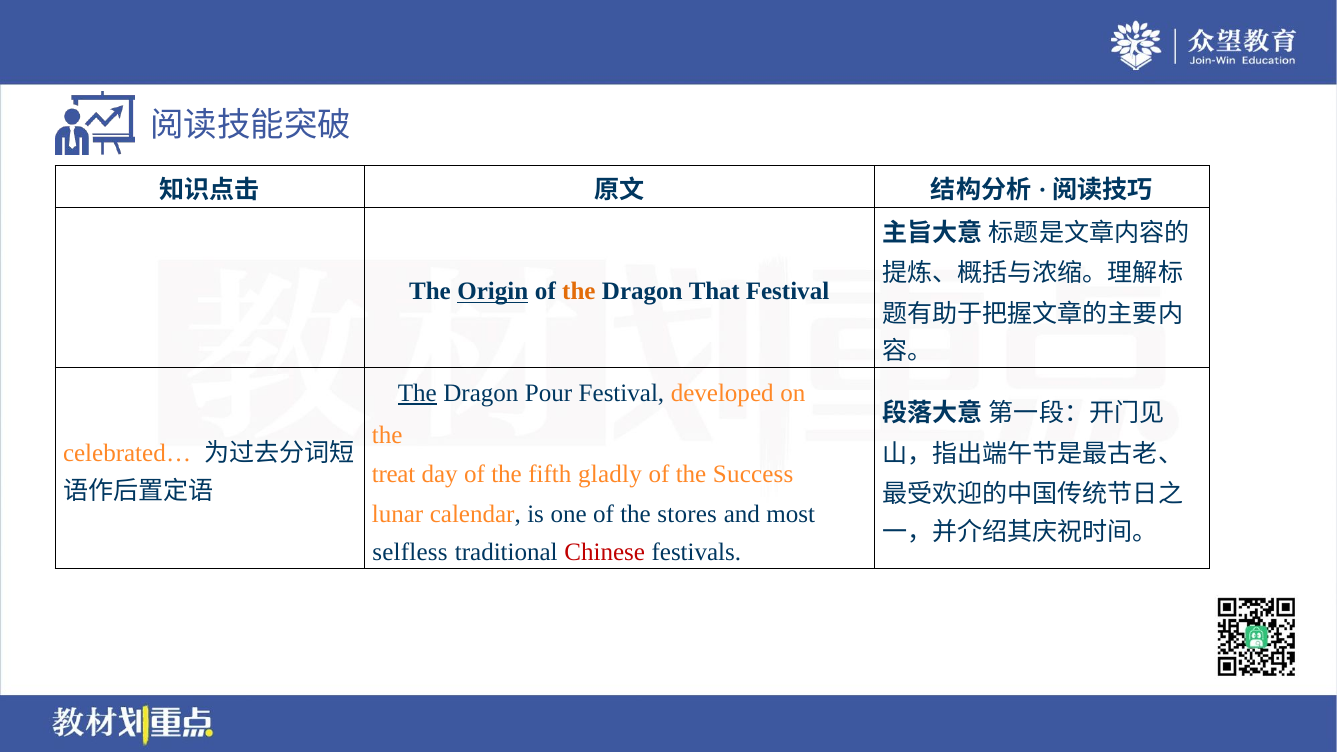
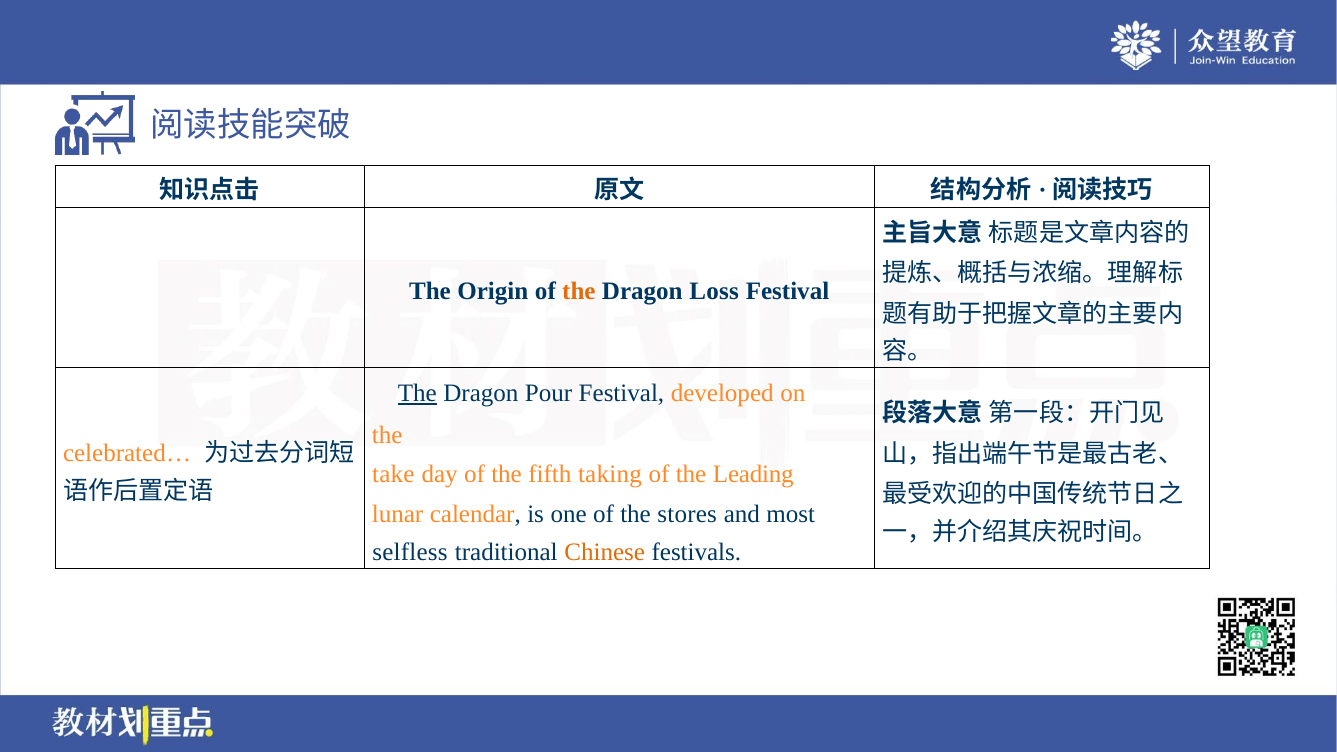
Origin underline: present -> none
That: That -> Loss
treat: treat -> take
gladly: gladly -> taking
Success: Success -> Leading
Chinese colour: red -> orange
